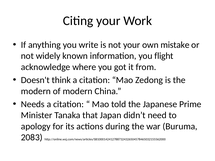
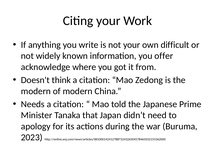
mistake: mistake -> difficult
flight: flight -> offer
2083: 2083 -> 2023
